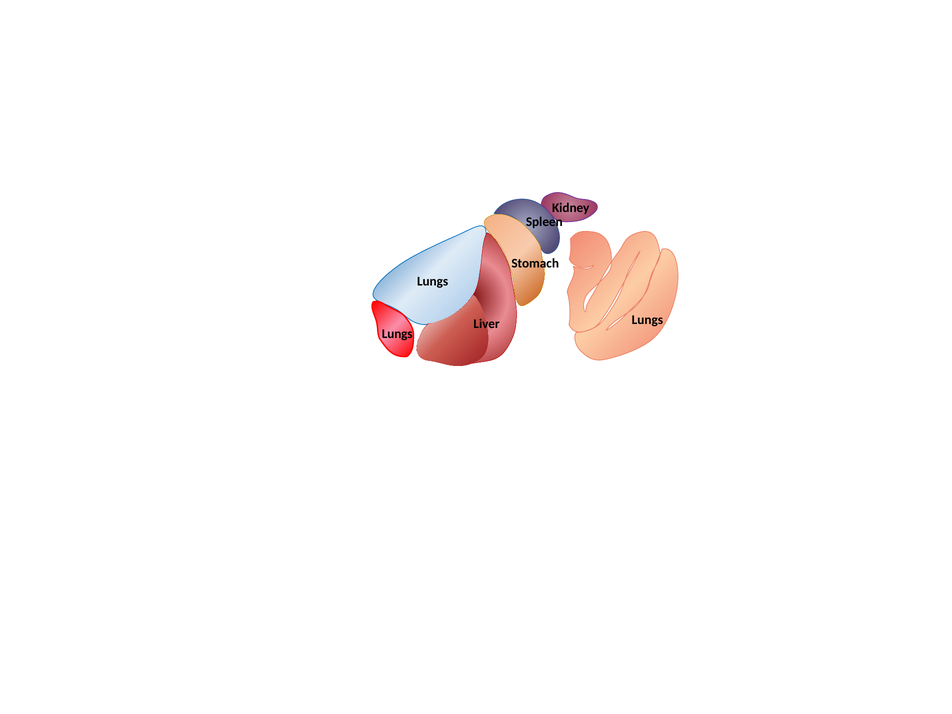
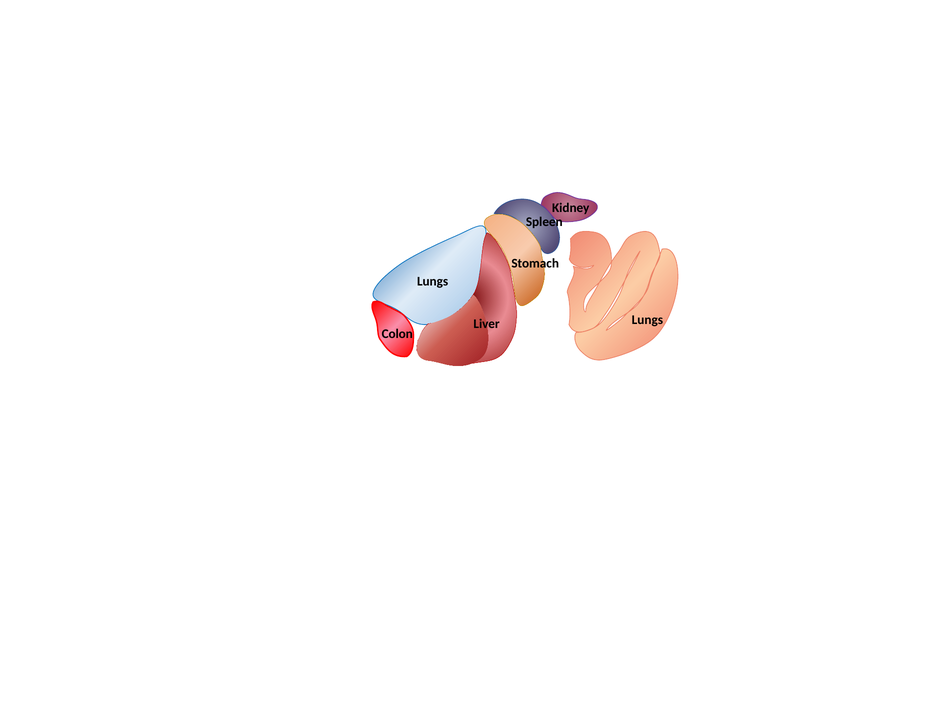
Lungs at (397, 334): Lungs -> Colon
